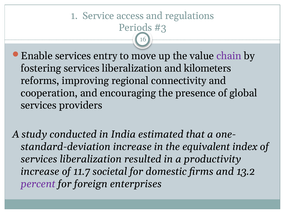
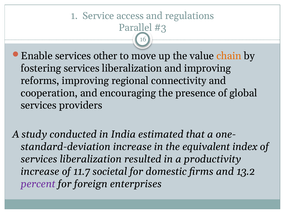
Periods: Periods -> Parallel
entry: entry -> other
chain colour: purple -> orange
and kilometers: kilometers -> improving
